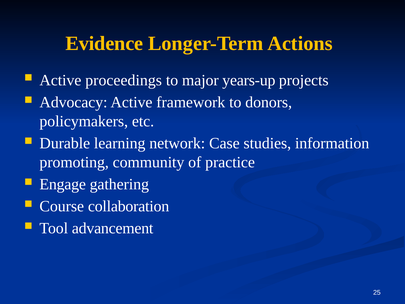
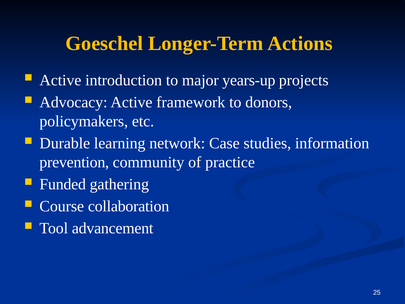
Evidence: Evidence -> Goeschel
proceedings: proceedings -> introduction
promoting: promoting -> prevention
Engage: Engage -> Funded
